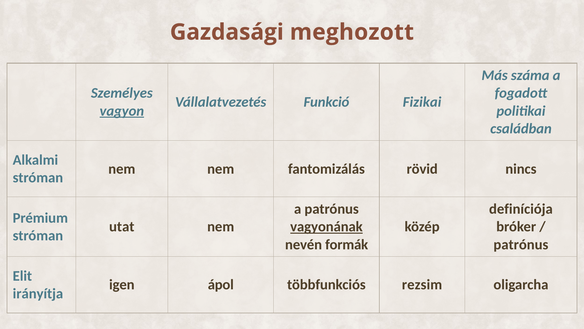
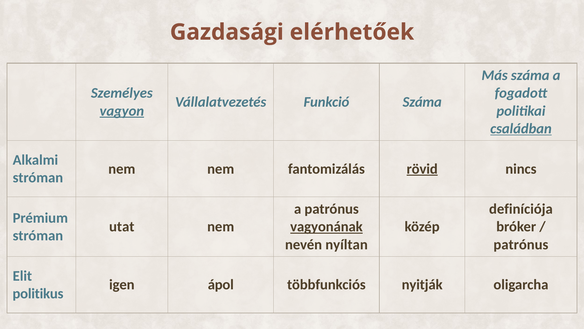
meghozott: meghozott -> elérhetőek
Funkció Fizikai: Fizikai -> Száma
családban underline: none -> present
rövid underline: none -> present
formák: formák -> nyíltan
rezsim: rezsim -> nyitják
irányítja: irányítja -> politikus
